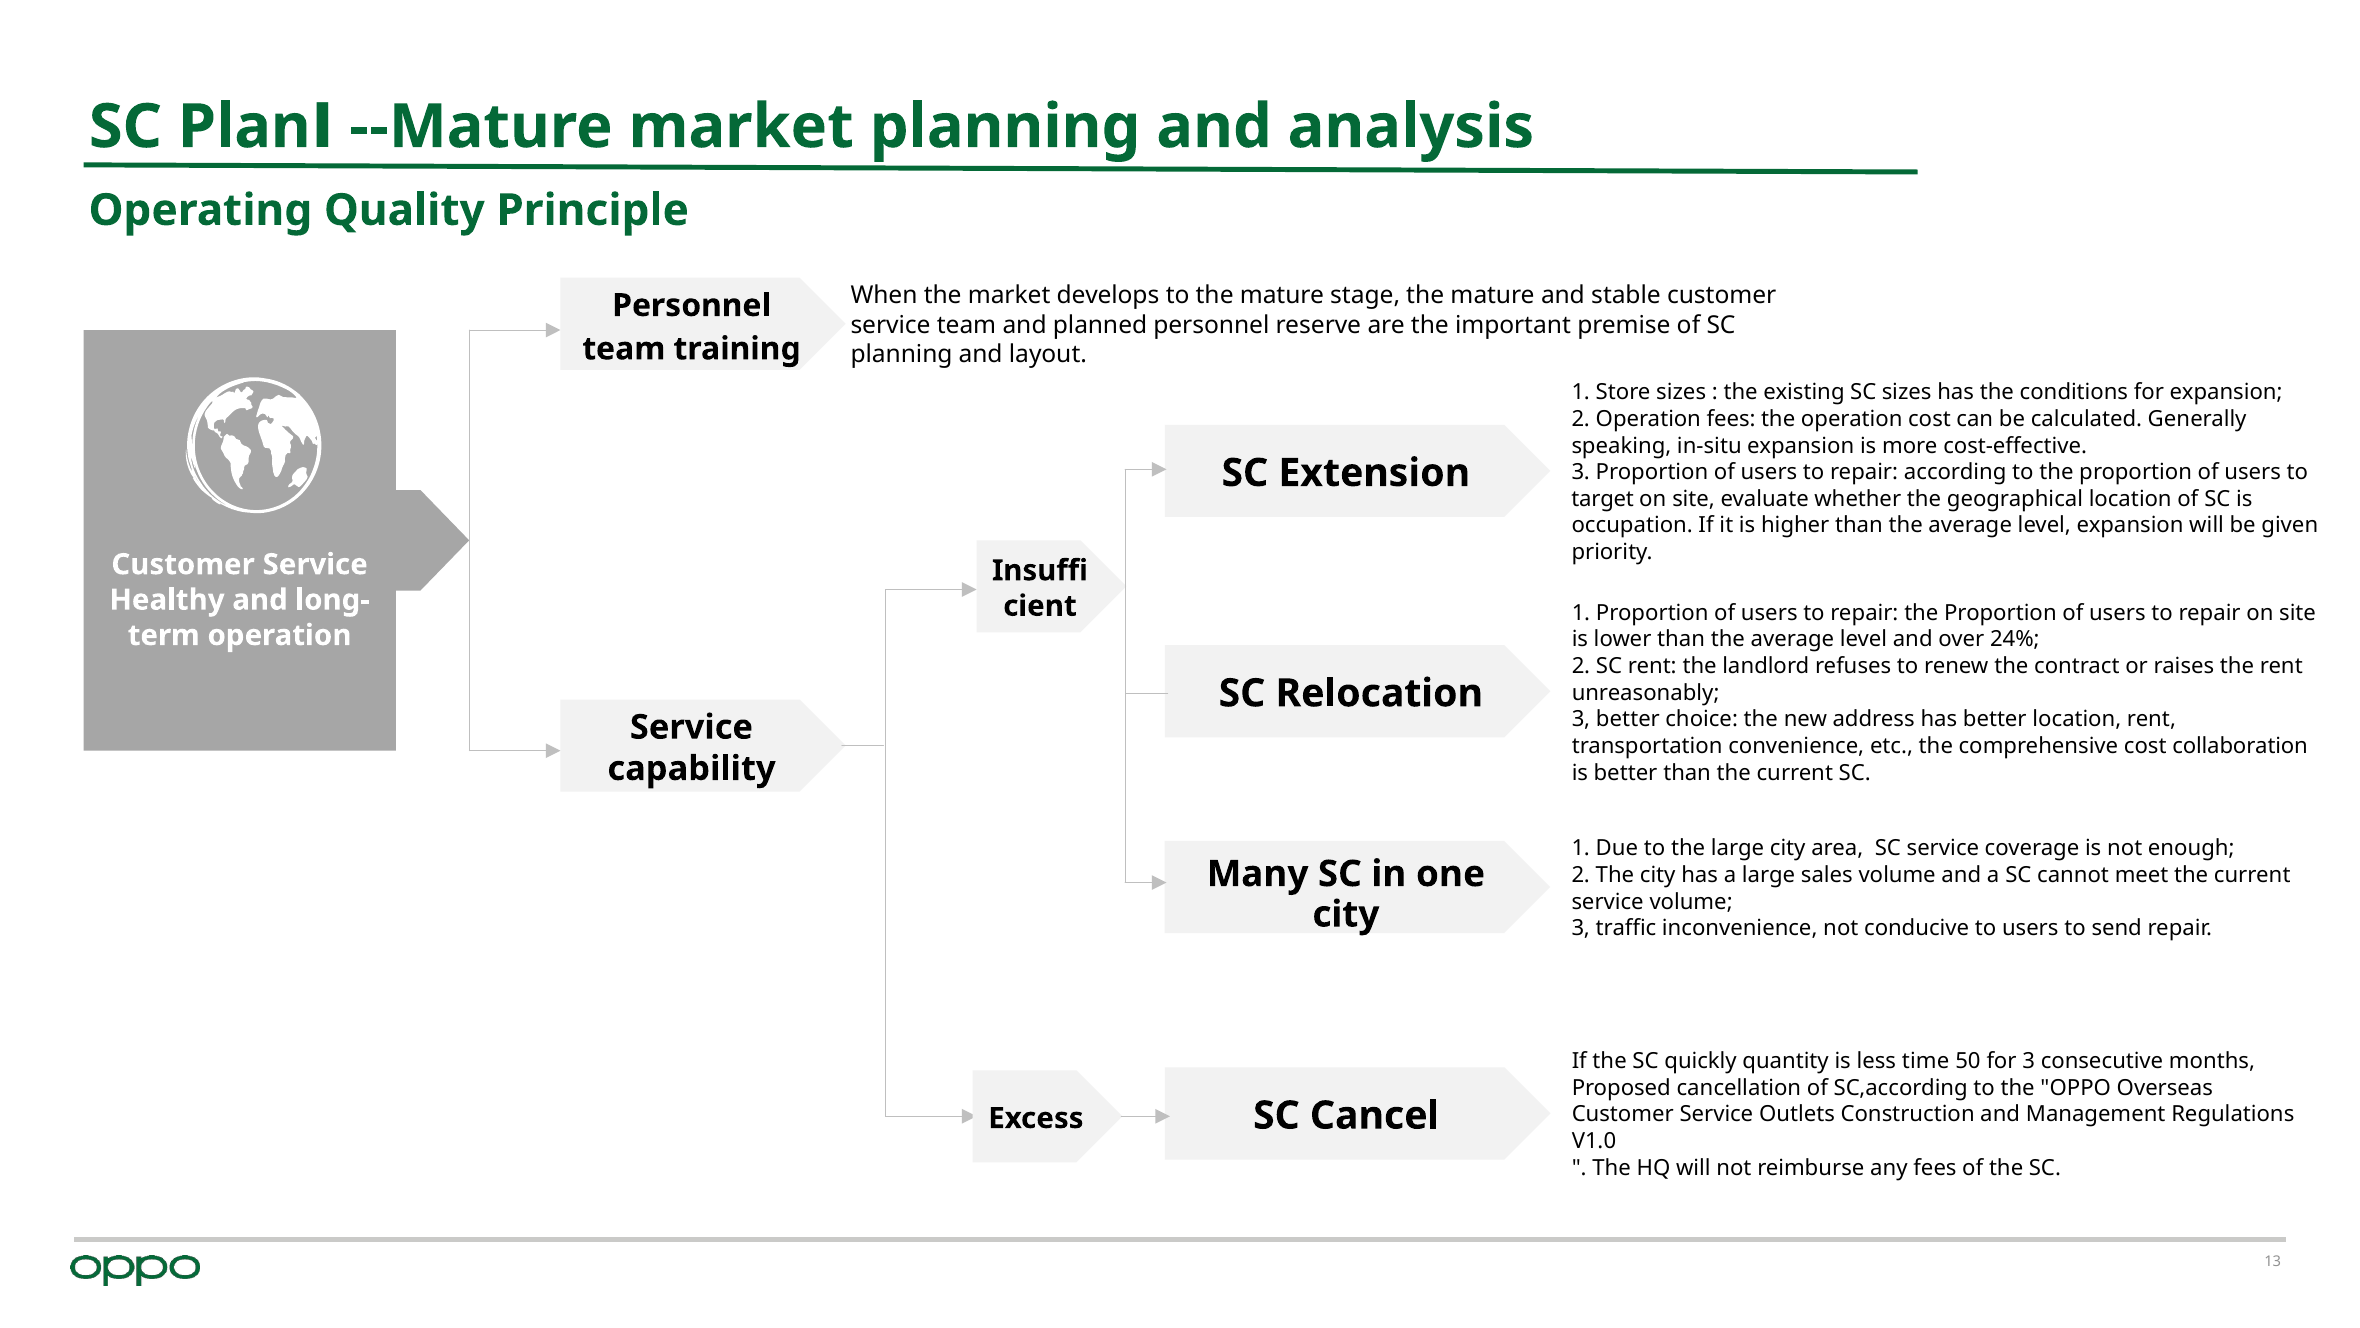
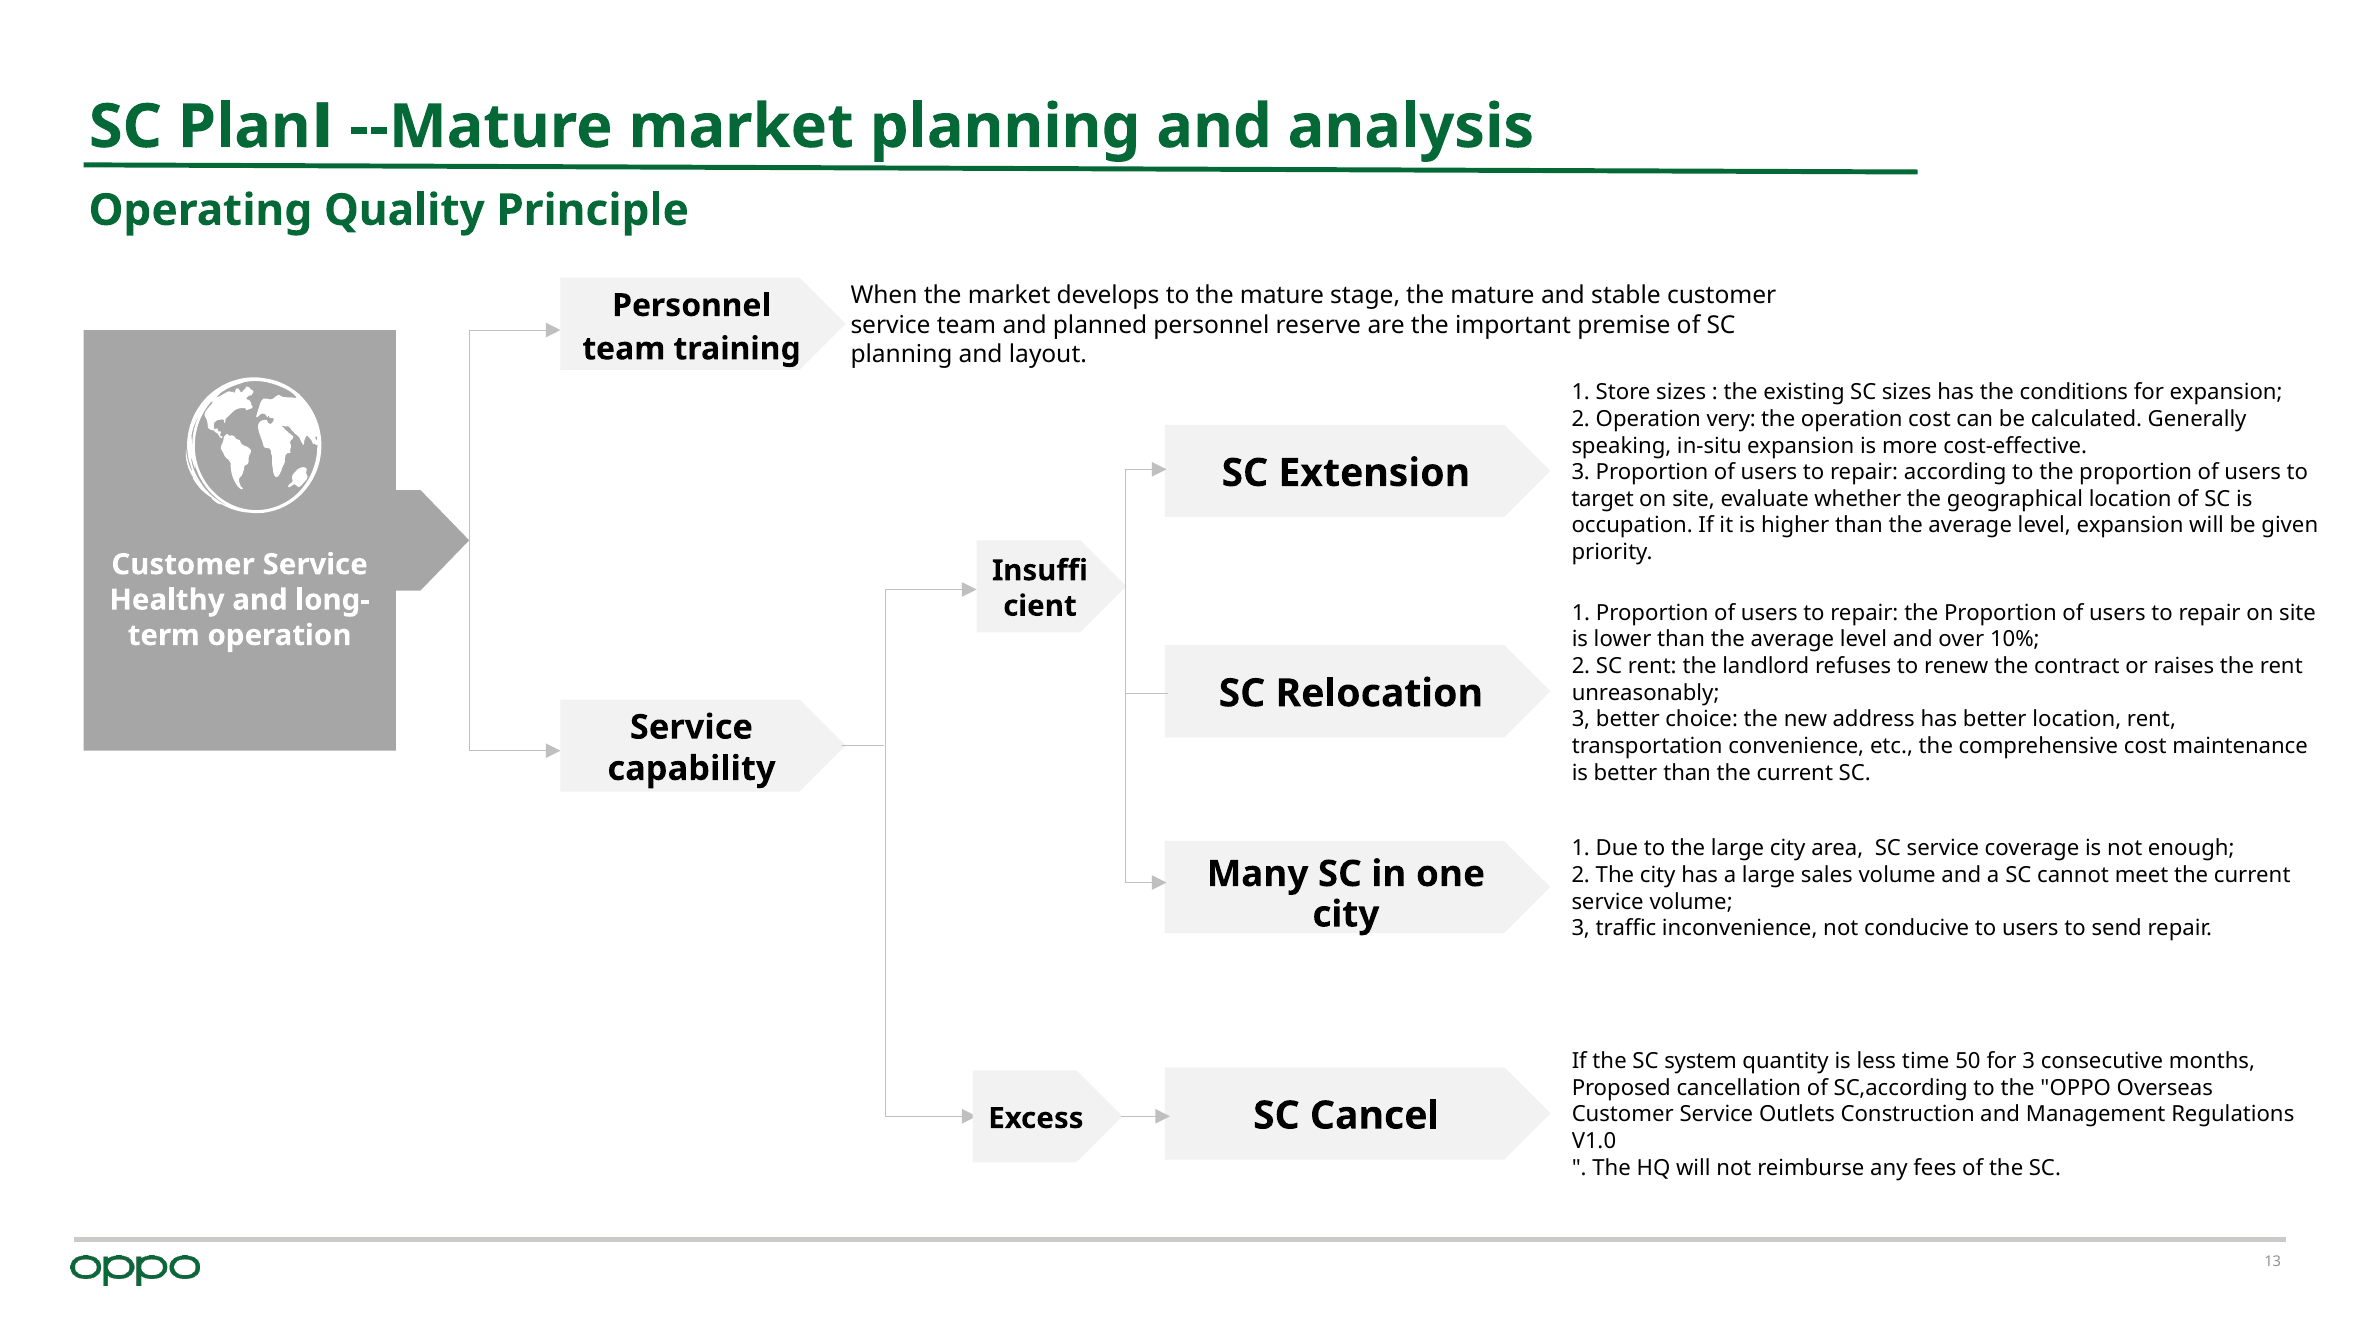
Operation fees: fees -> very
24%: 24% -> 10%
collaboration: collaboration -> maintenance
quickly: quickly -> system
